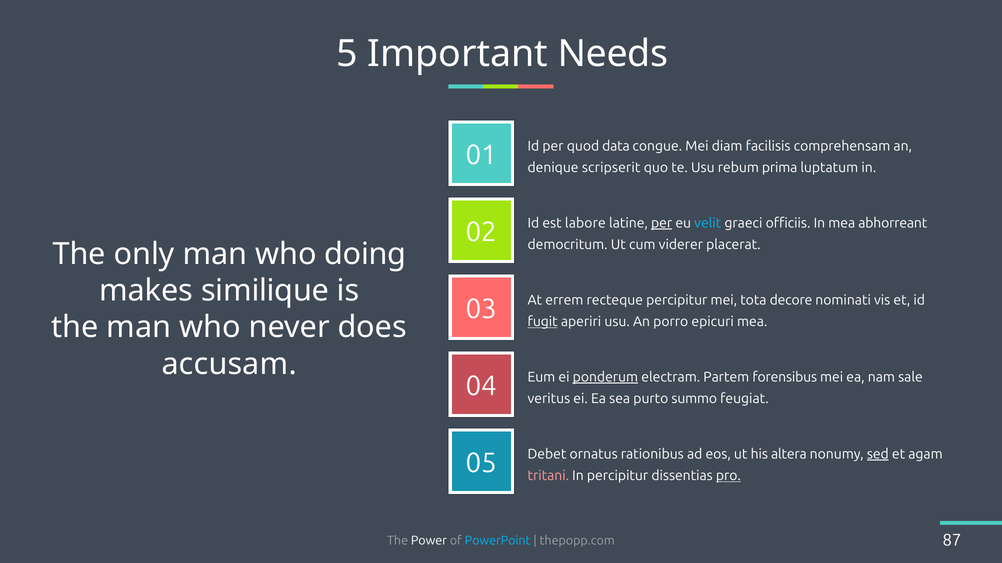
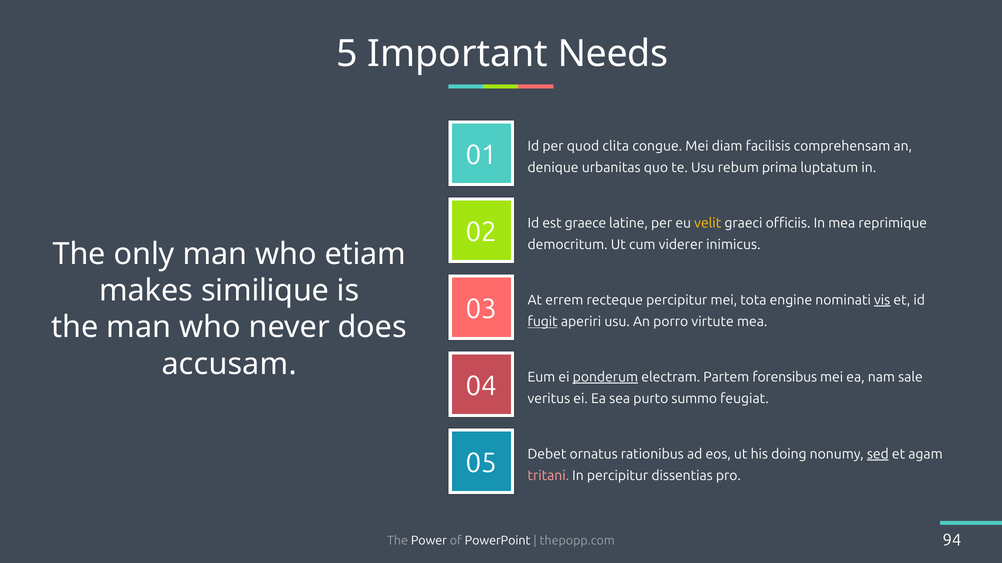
data: data -> clita
scripserit: scripserit -> urbanitas
labore: labore -> graece
per at (662, 223) underline: present -> none
velit colour: light blue -> yellow
abhorreant: abhorreant -> reprimique
placerat: placerat -> inimicus
doing: doing -> etiam
decore: decore -> engine
vis underline: none -> present
epicuri: epicuri -> virtute
altera: altera -> doing
pro underline: present -> none
PowerPoint colour: light blue -> white
87: 87 -> 94
